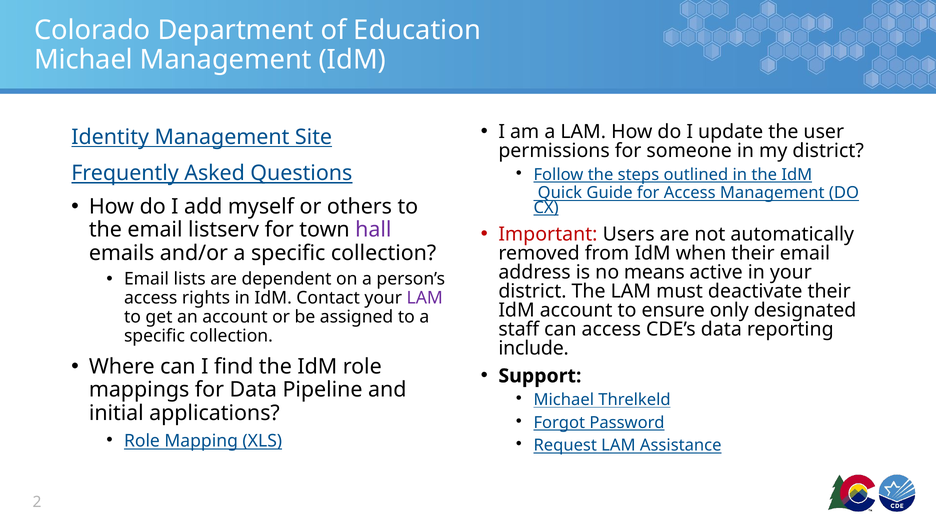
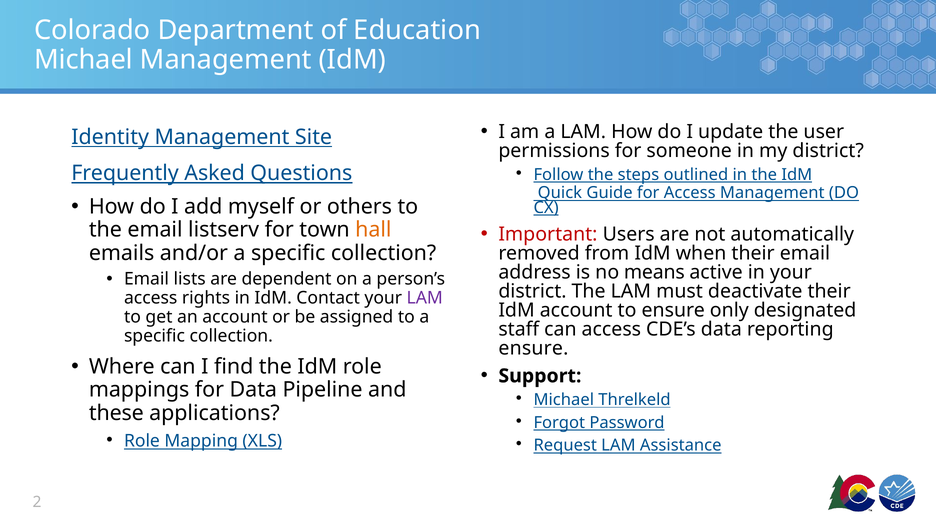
hall colour: purple -> orange
include at (534, 348): include -> ensure
initial: initial -> these
